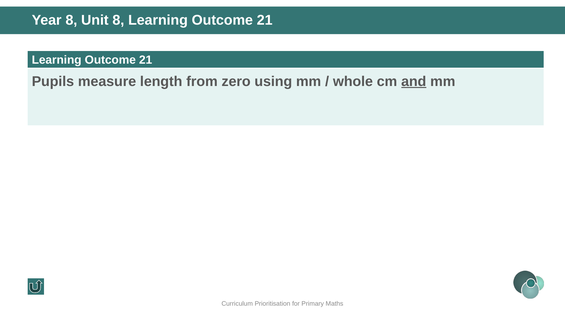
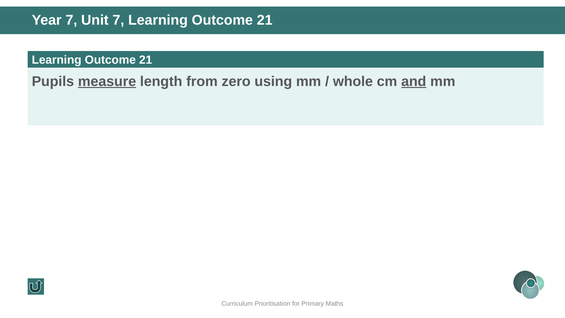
Year 8: 8 -> 7
Unit 8: 8 -> 7
measure underline: none -> present
